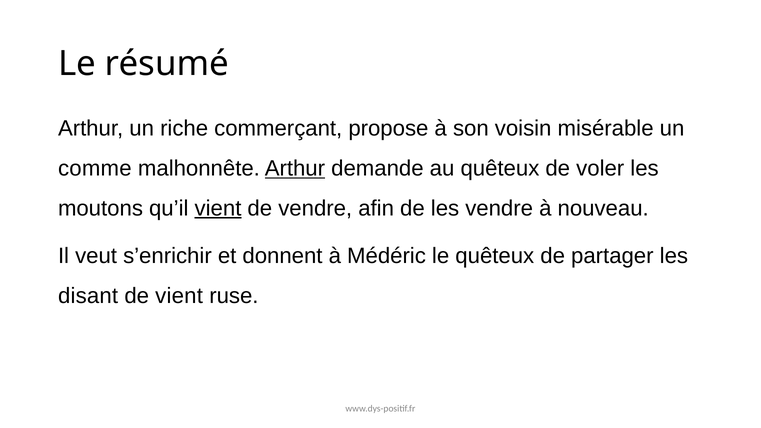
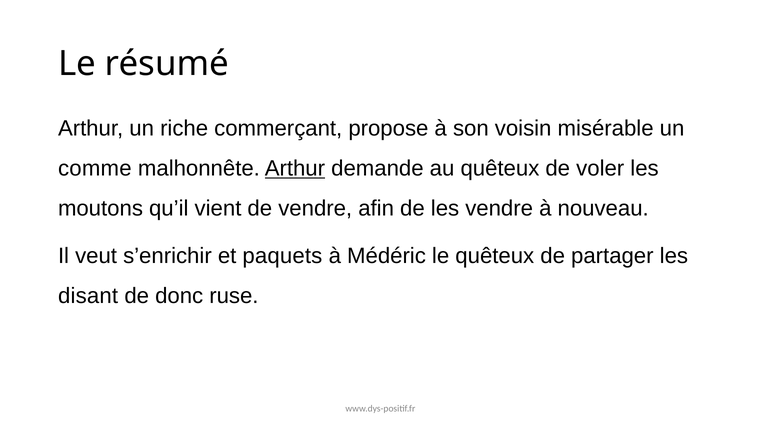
vient at (218, 208) underline: present -> none
donnent: donnent -> paquets
de vient: vient -> donc
